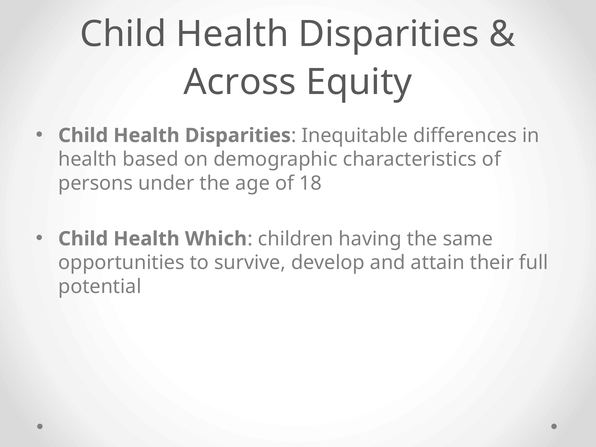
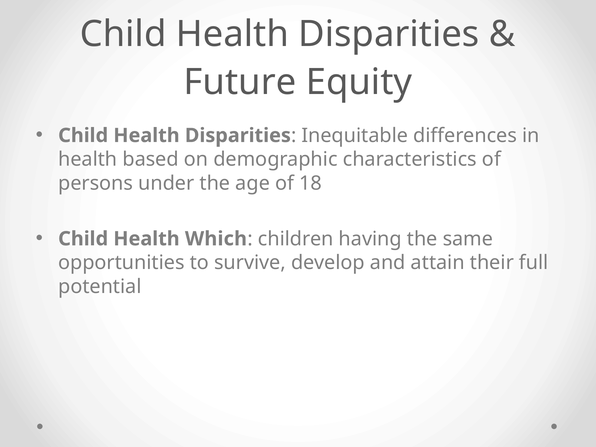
Across: Across -> Future
